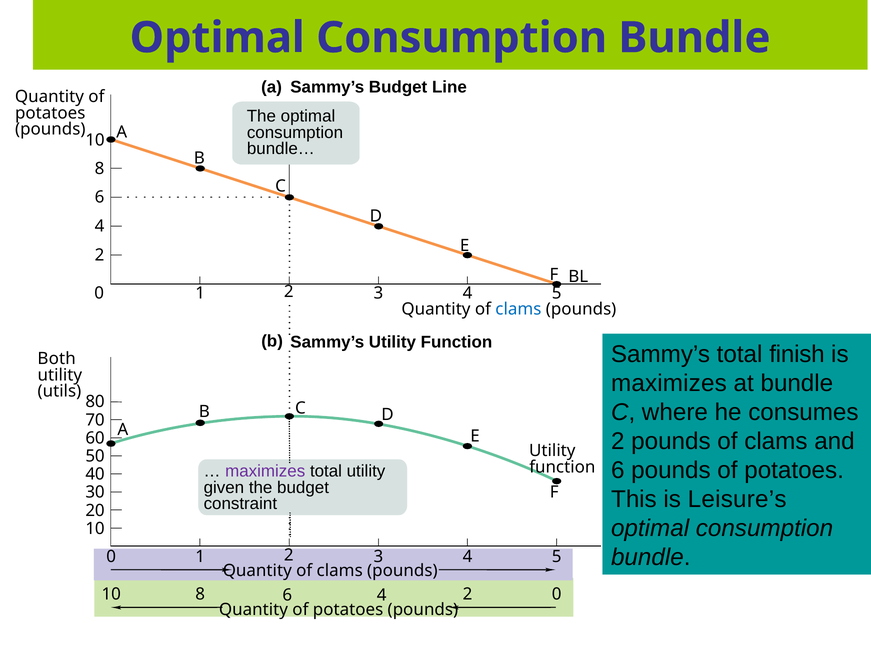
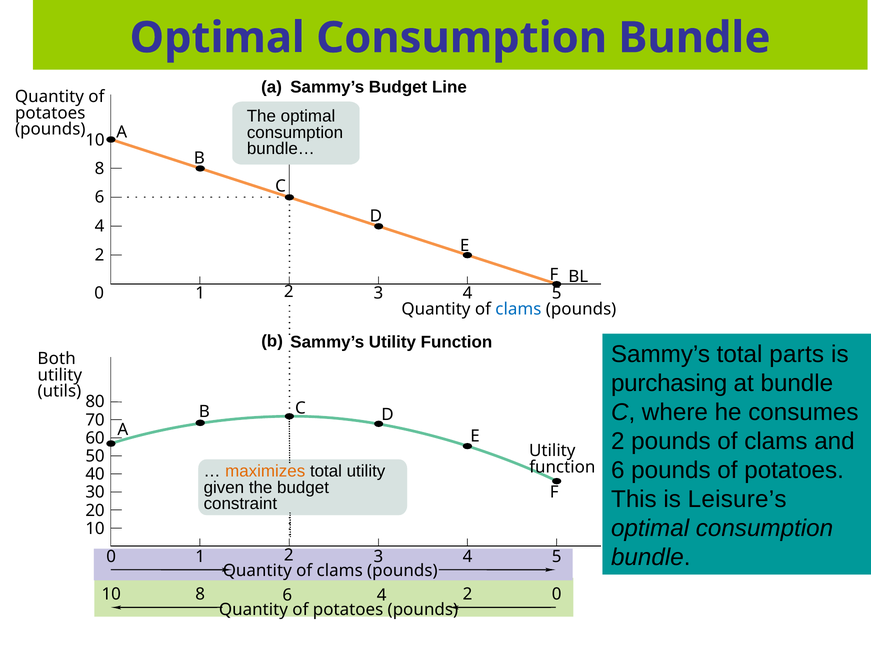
finish: finish -> parts
maximizes at (669, 383): maximizes -> purchasing
maximizes at (265, 471) colour: purple -> orange
